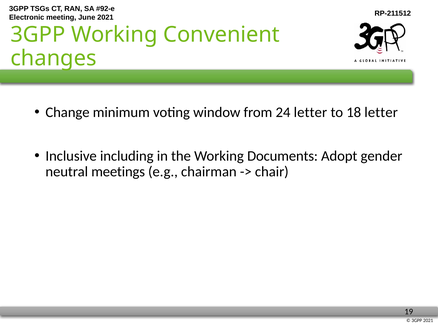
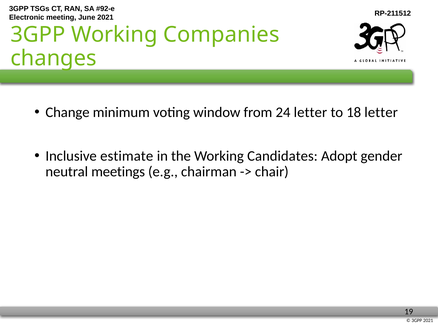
Convenient: Convenient -> Companies
including: including -> estimate
Documents: Documents -> Candidates
